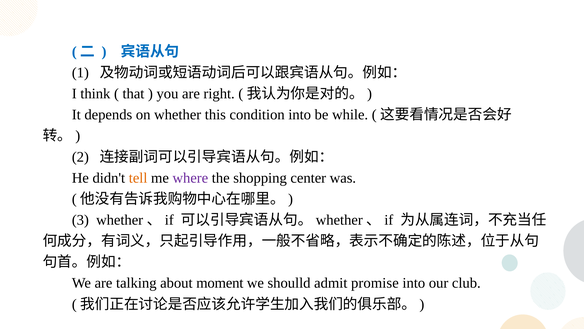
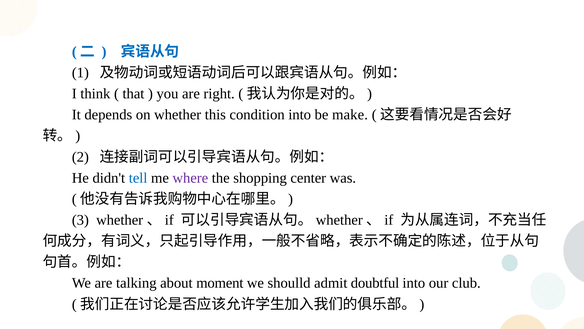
while: while -> make
tell colour: orange -> blue
promise: promise -> doubtful
